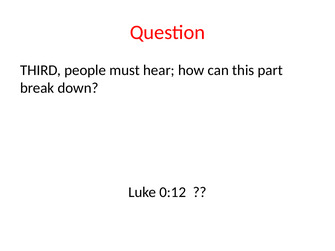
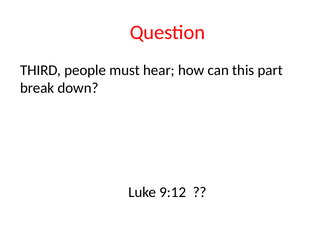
0:12: 0:12 -> 9:12
